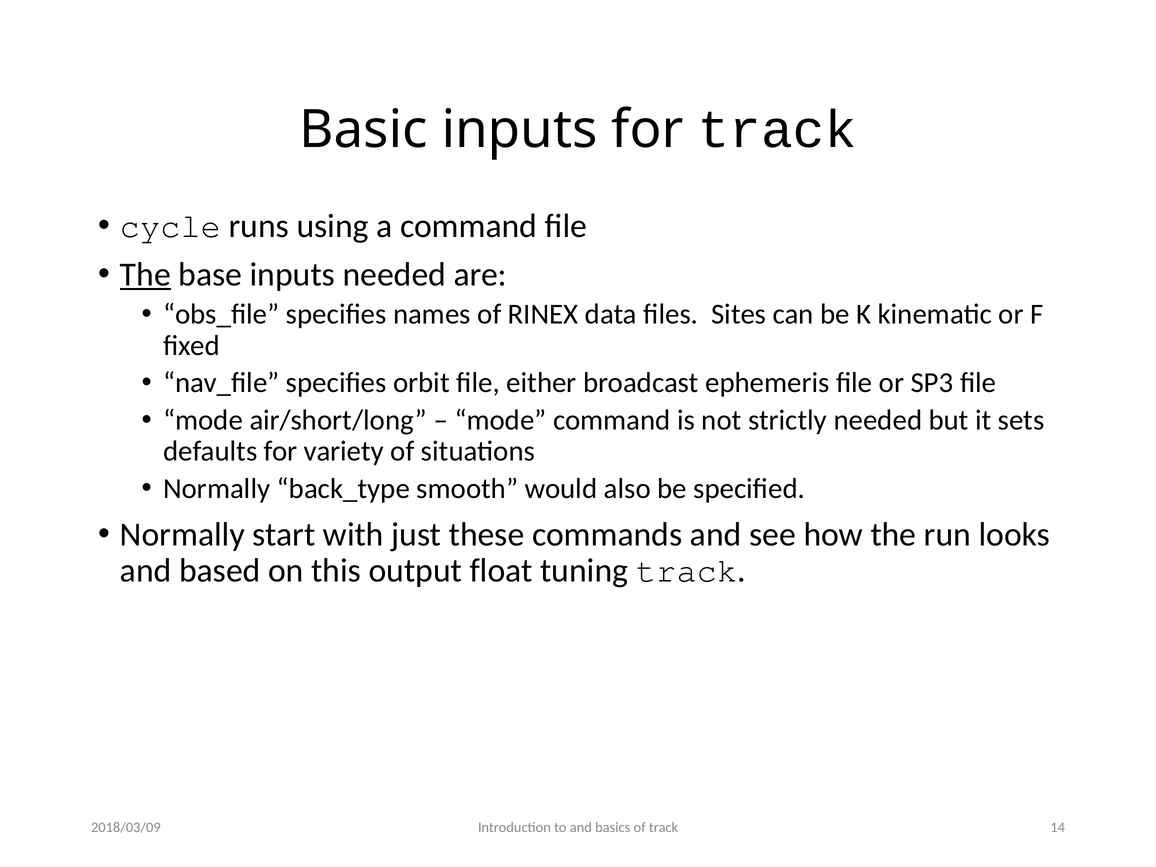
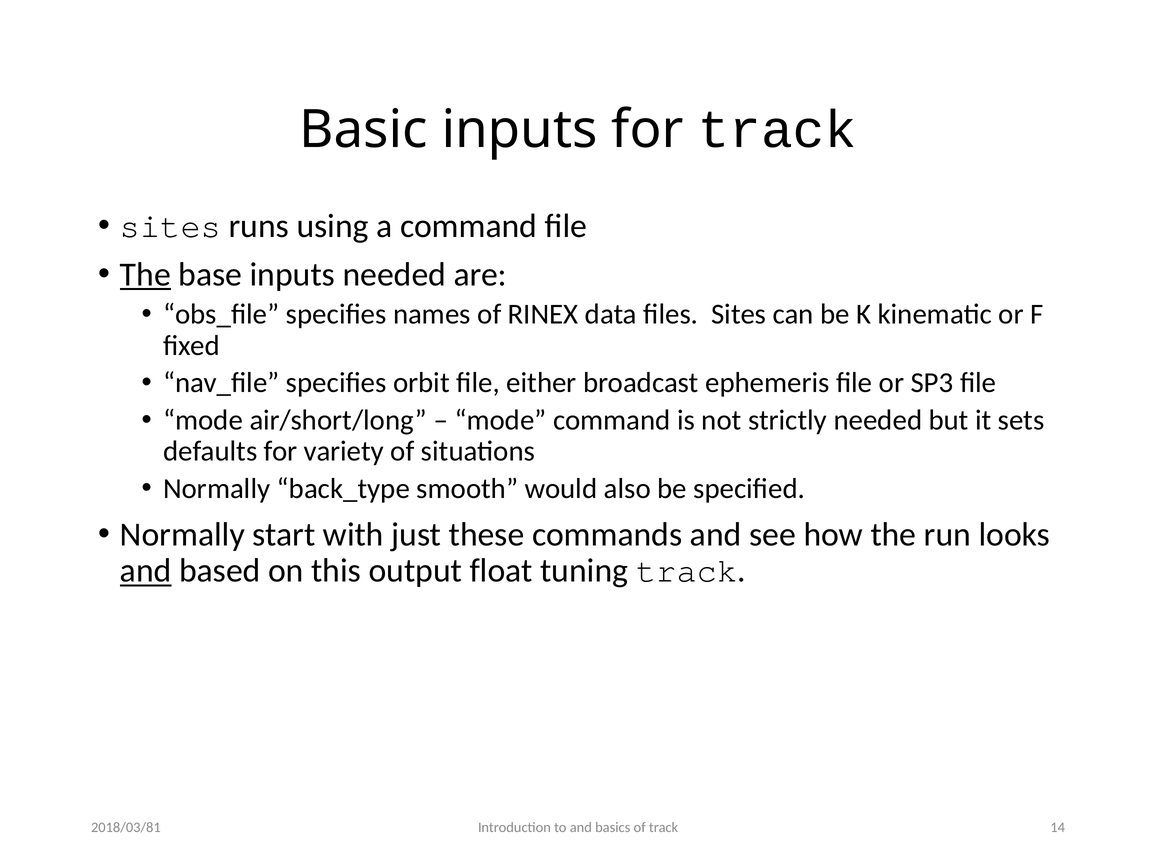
cycle at (170, 226): cycle -> sites
and at (146, 571) underline: none -> present
2018/03/09: 2018/03/09 -> 2018/03/81
